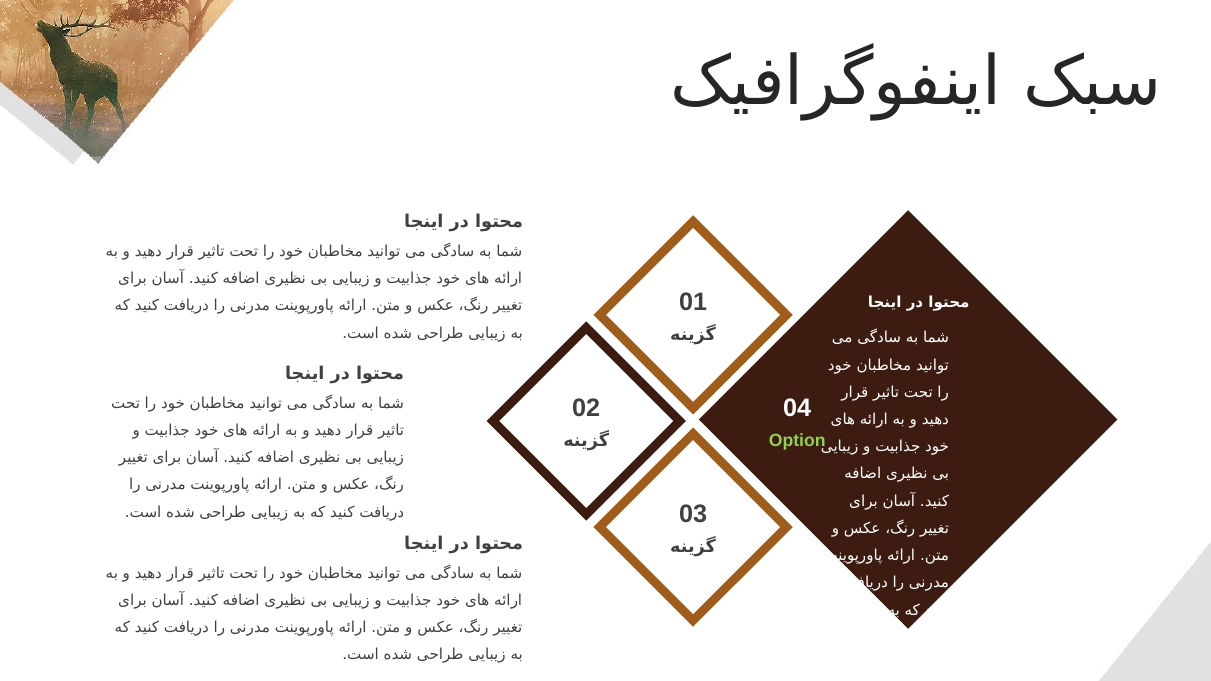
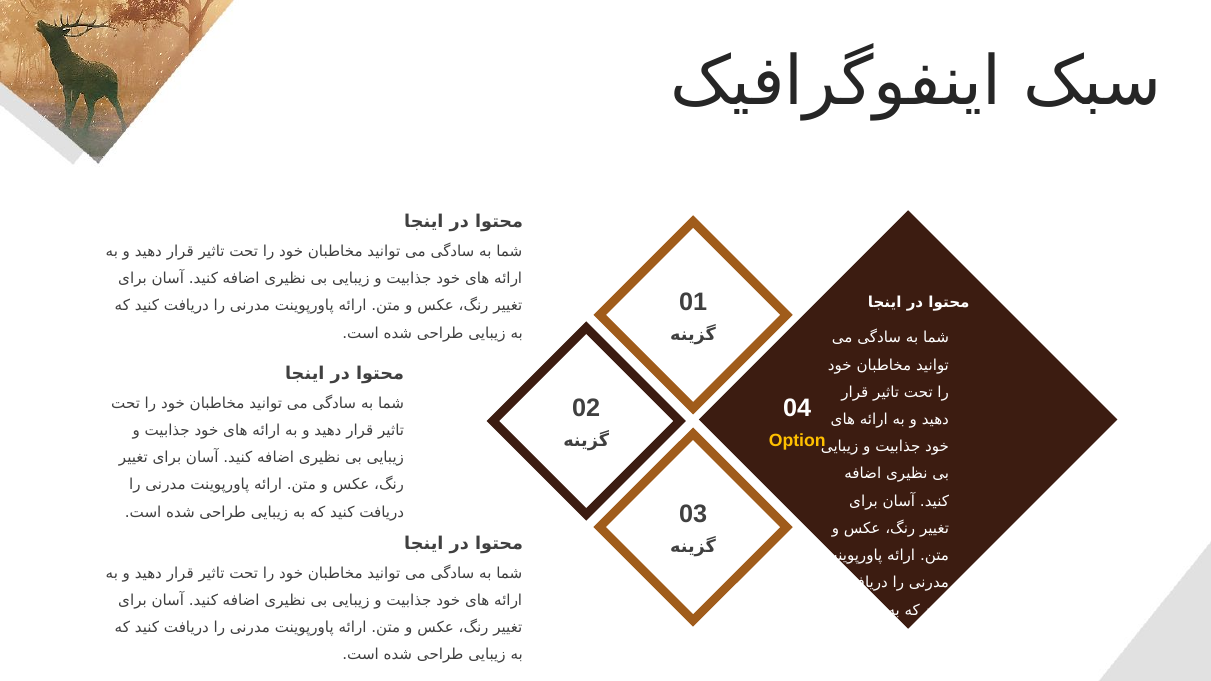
Option colour: light green -> yellow
